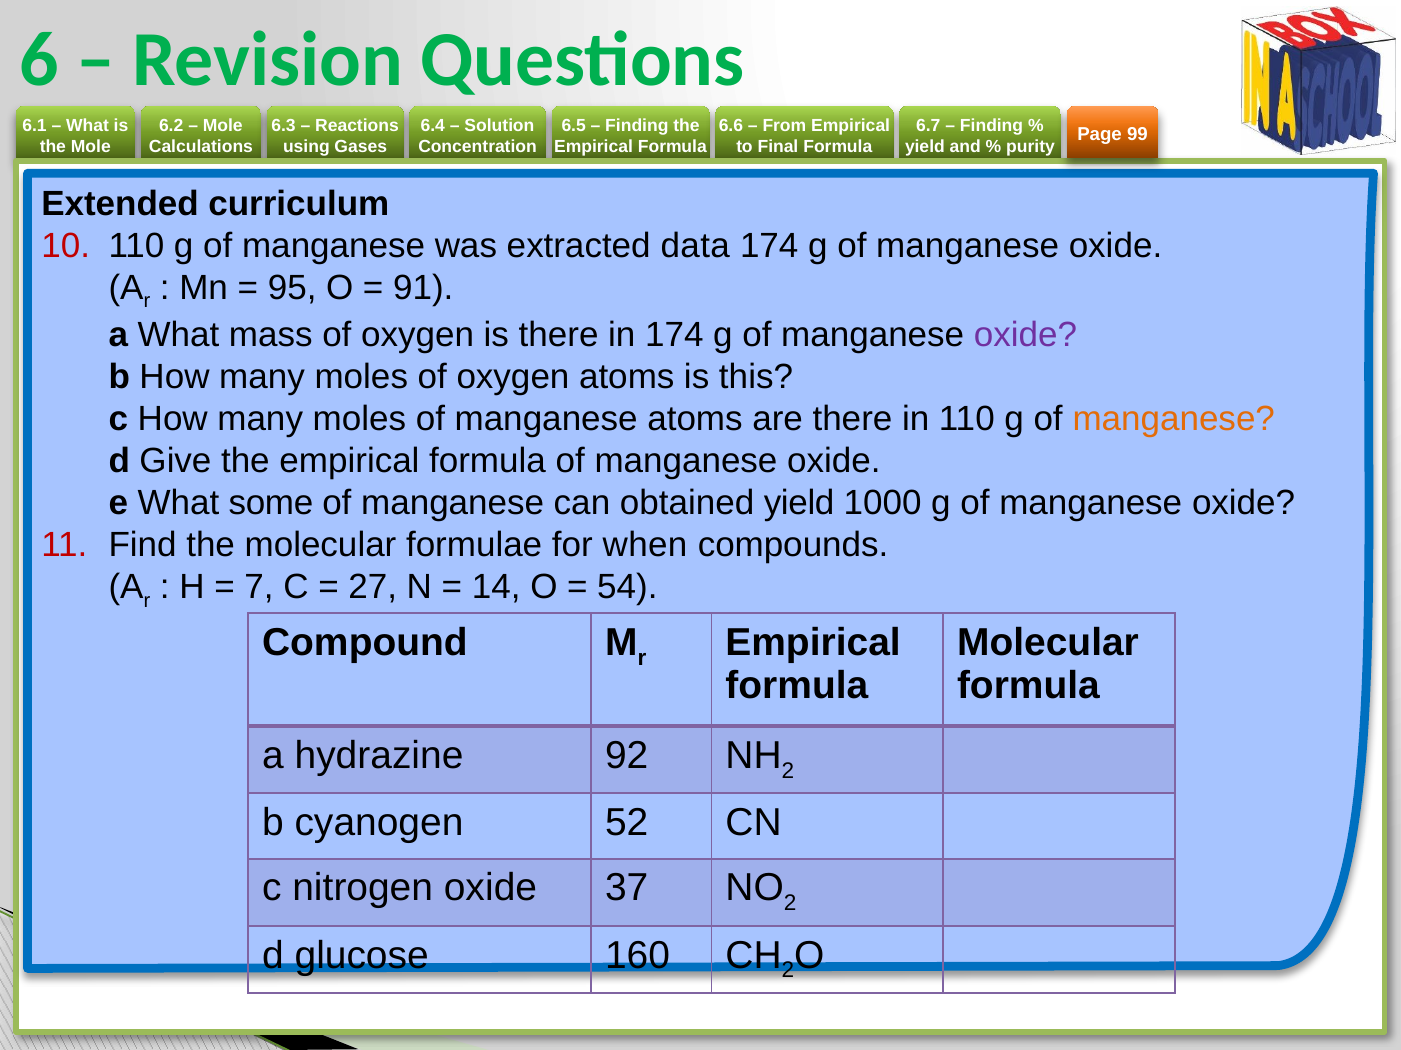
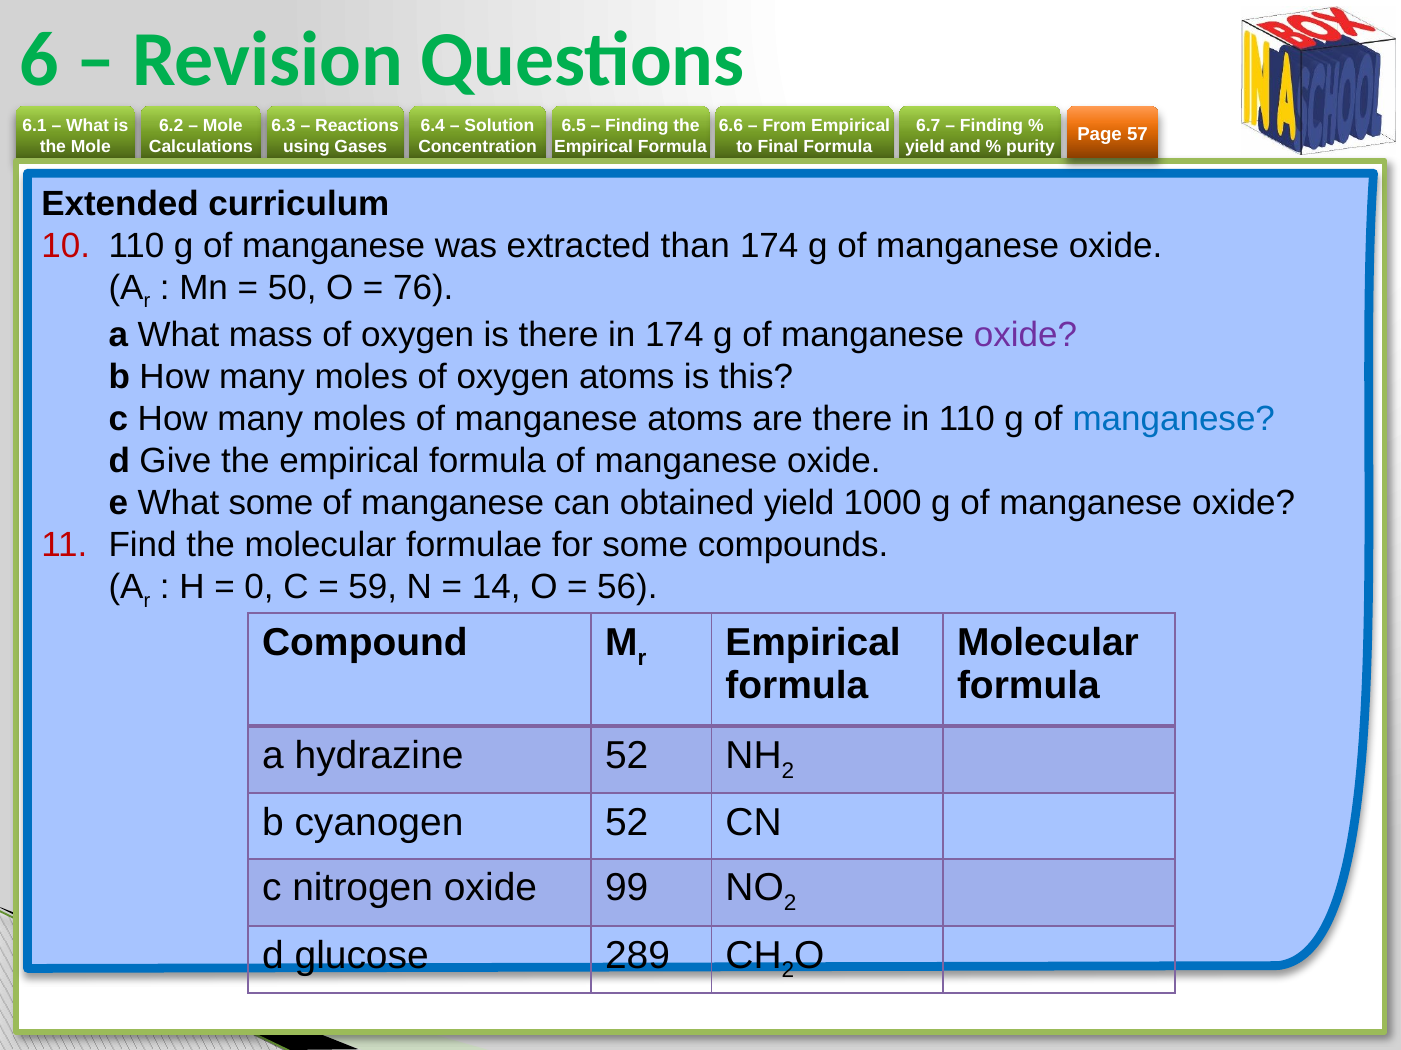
99: 99 -> 57
data: data -> than
95: 95 -> 50
91: 91 -> 76
manganese at (1174, 420) colour: orange -> blue
for when: when -> some
7: 7 -> 0
27: 27 -> 59
54: 54 -> 56
hydrazine 92: 92 -> 52
37: 37 -> 99
160: 160 -> 289
